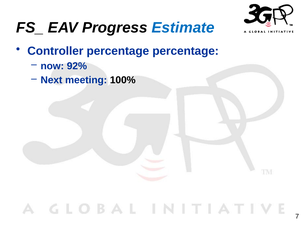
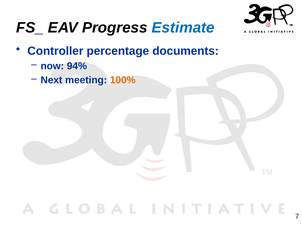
percentage percentage: percentage -> documents
92%: 92% -> 94%
100% colour: black -> orange
